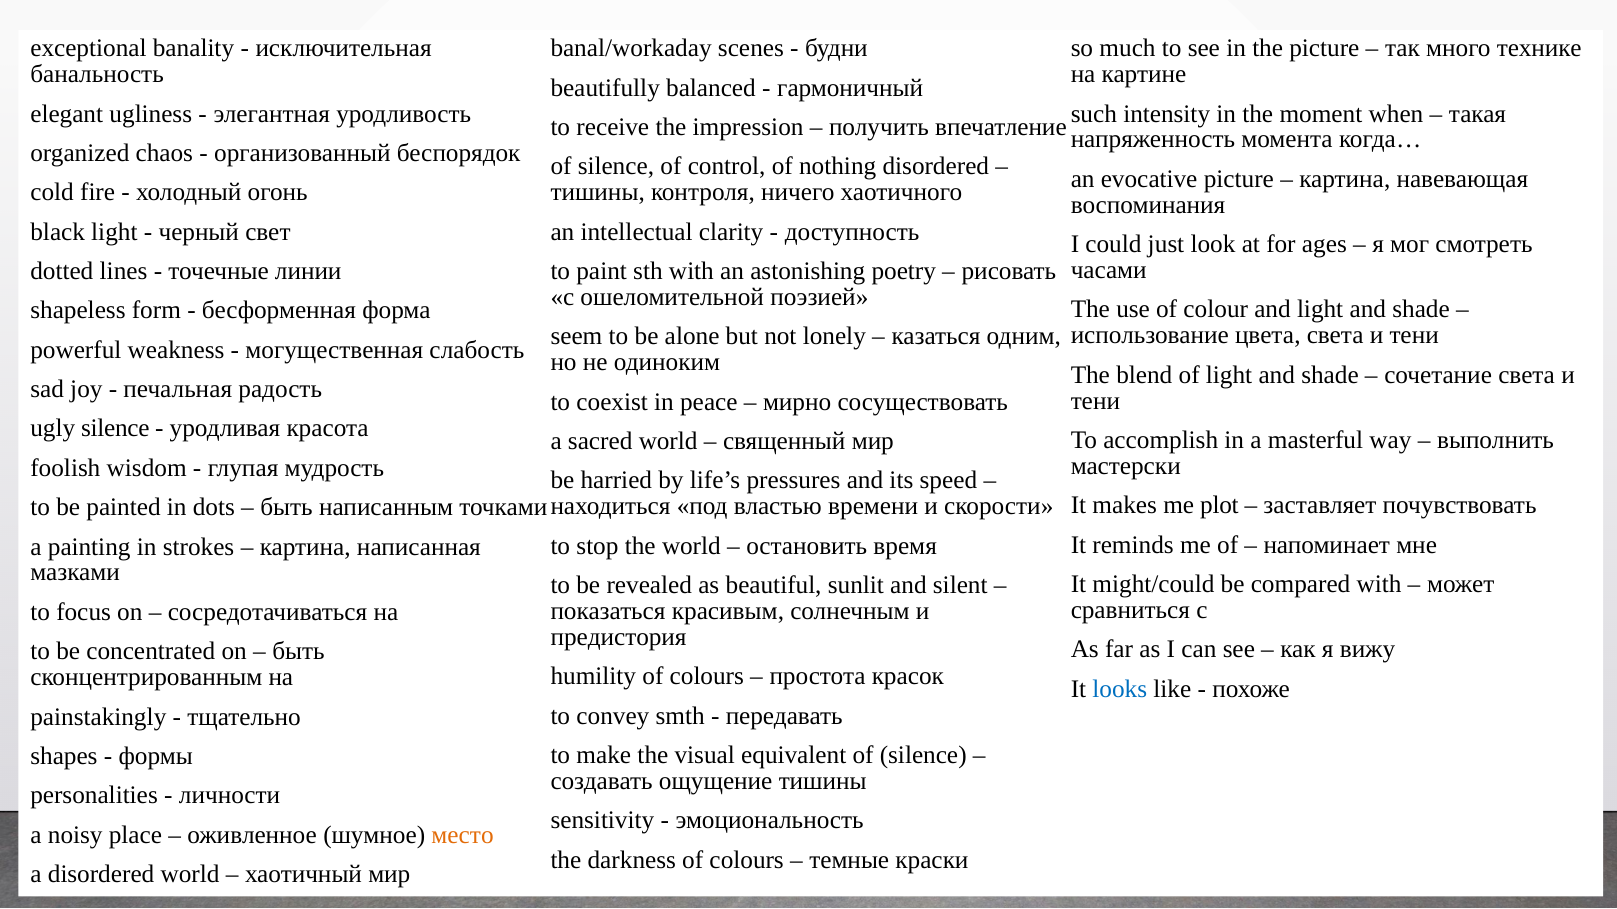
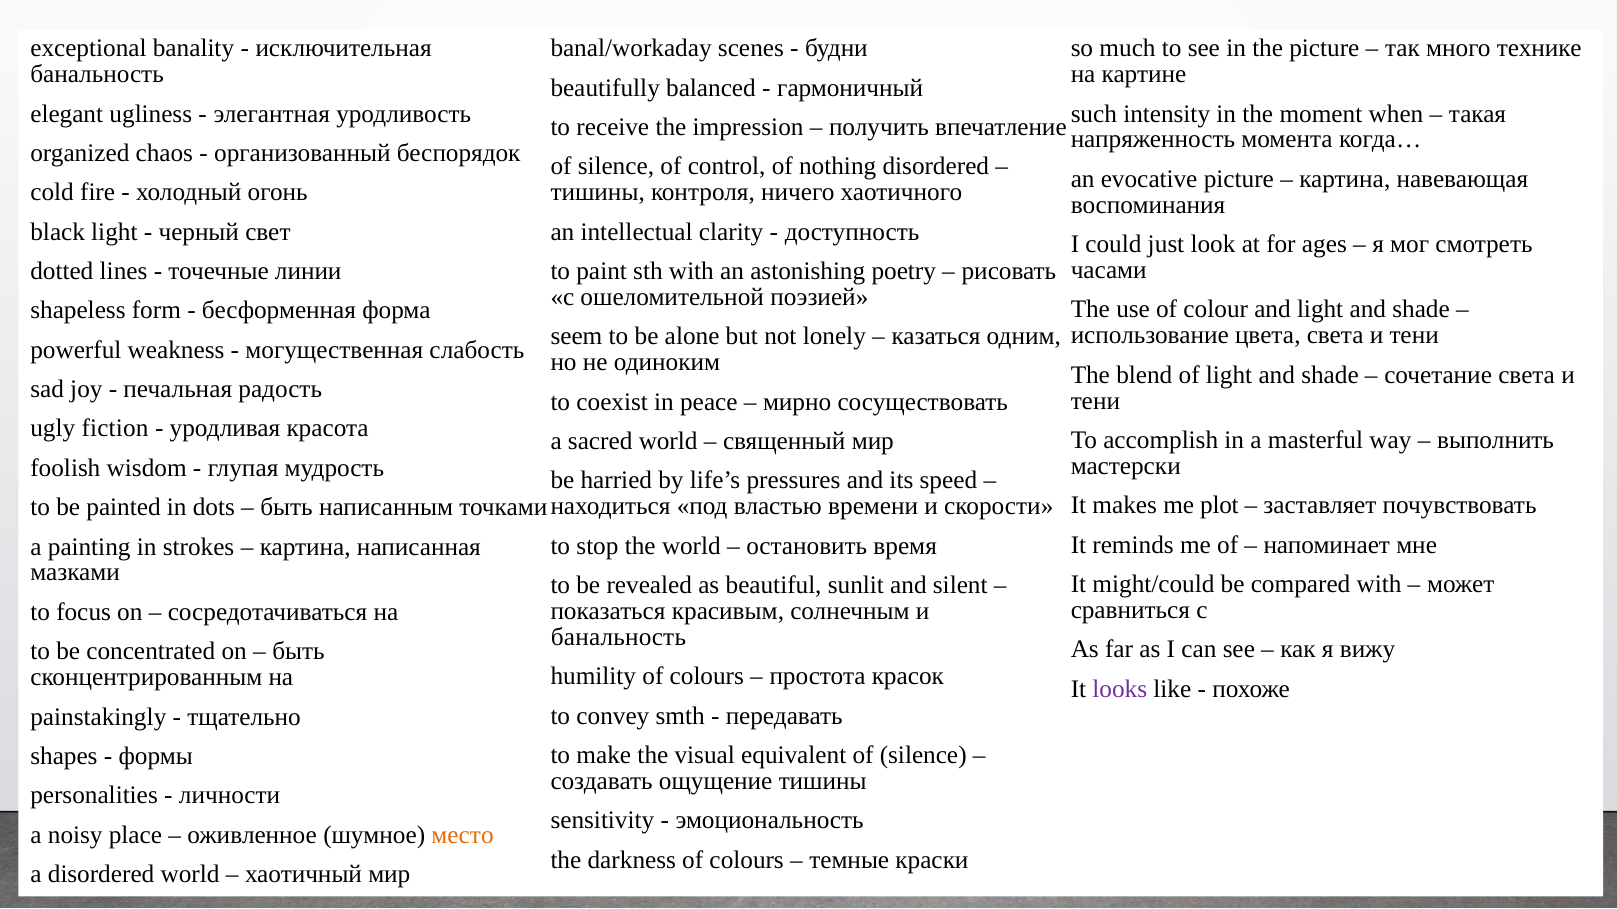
ugly silence: silence -> fiction
предистория at (619, 637): предистория -> банальность
looks colour: blue -> purple
